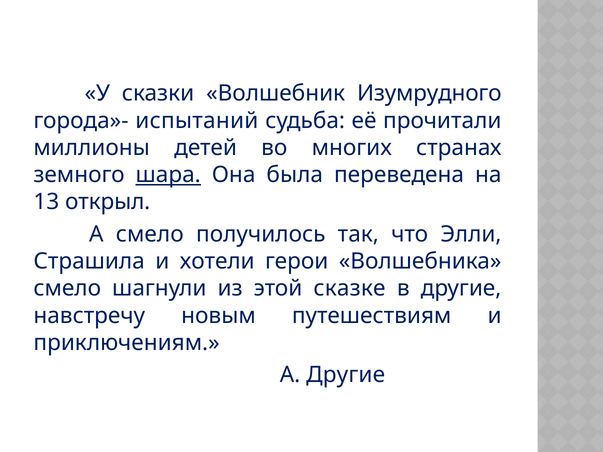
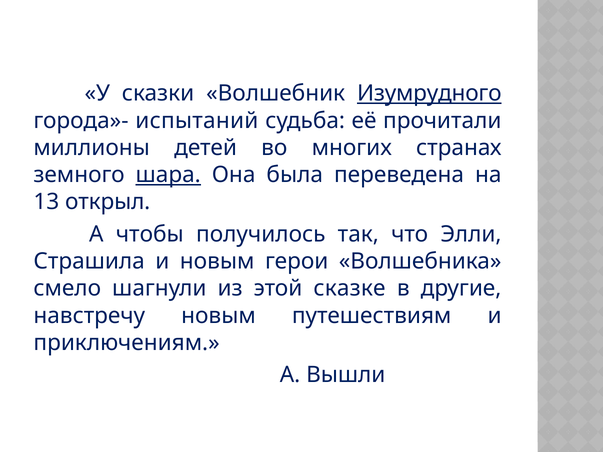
Изумрудного underline: none -> present
А смело: смело -> чтобы
и хотели: хотели -> новым
А Другие: Другие -> Вышли
